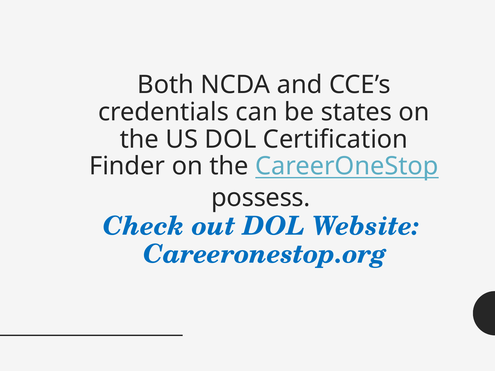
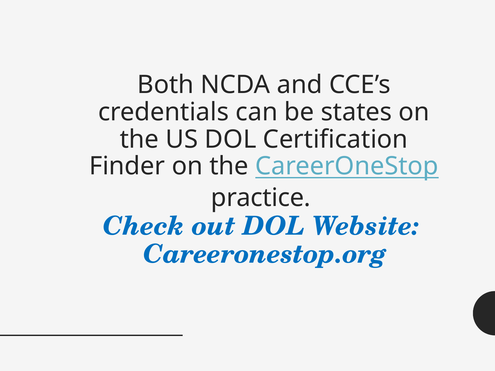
possess: possess -> practice
